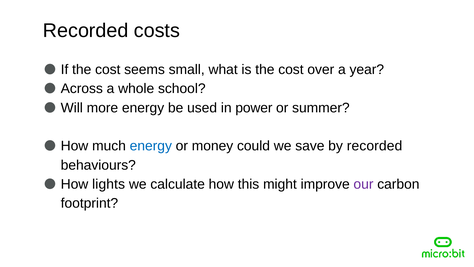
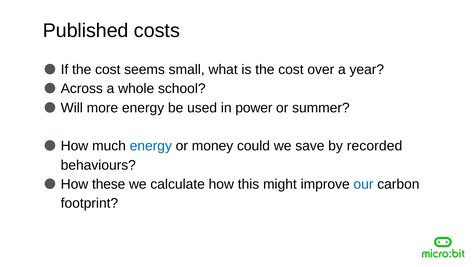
Recorded at (86, 31): Recorded -> Published
lights: lights -> these
our colour: purple -> blue
